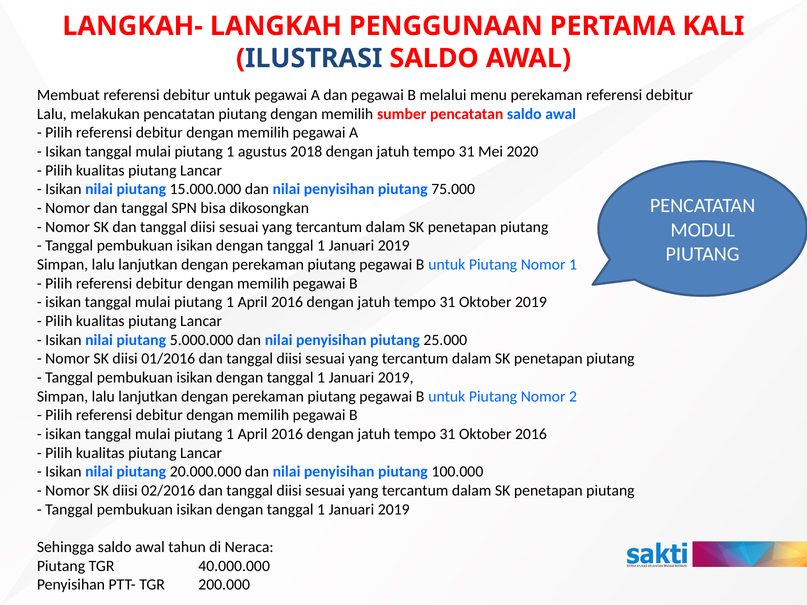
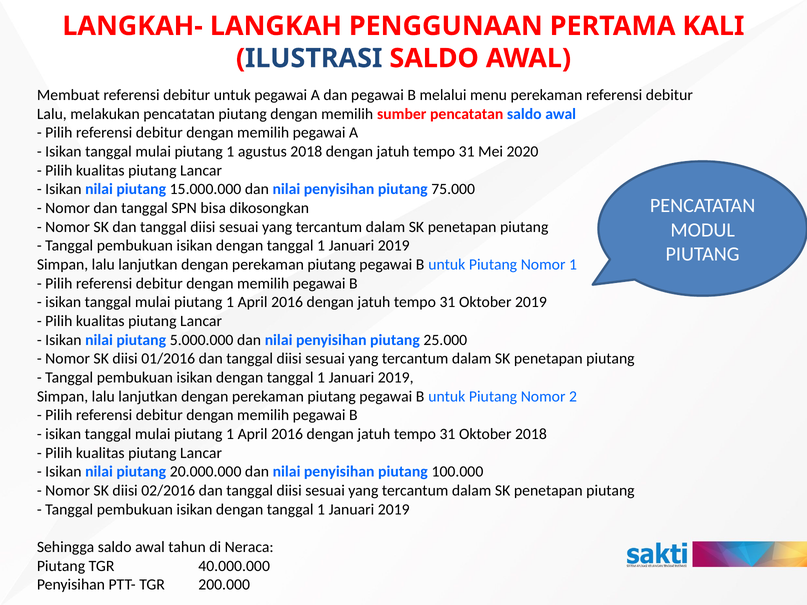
Oktober 2016: 2016 -> 2018
